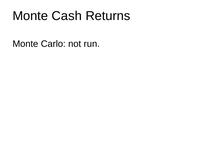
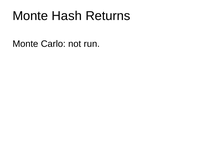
Cash: Cash -> Hash
